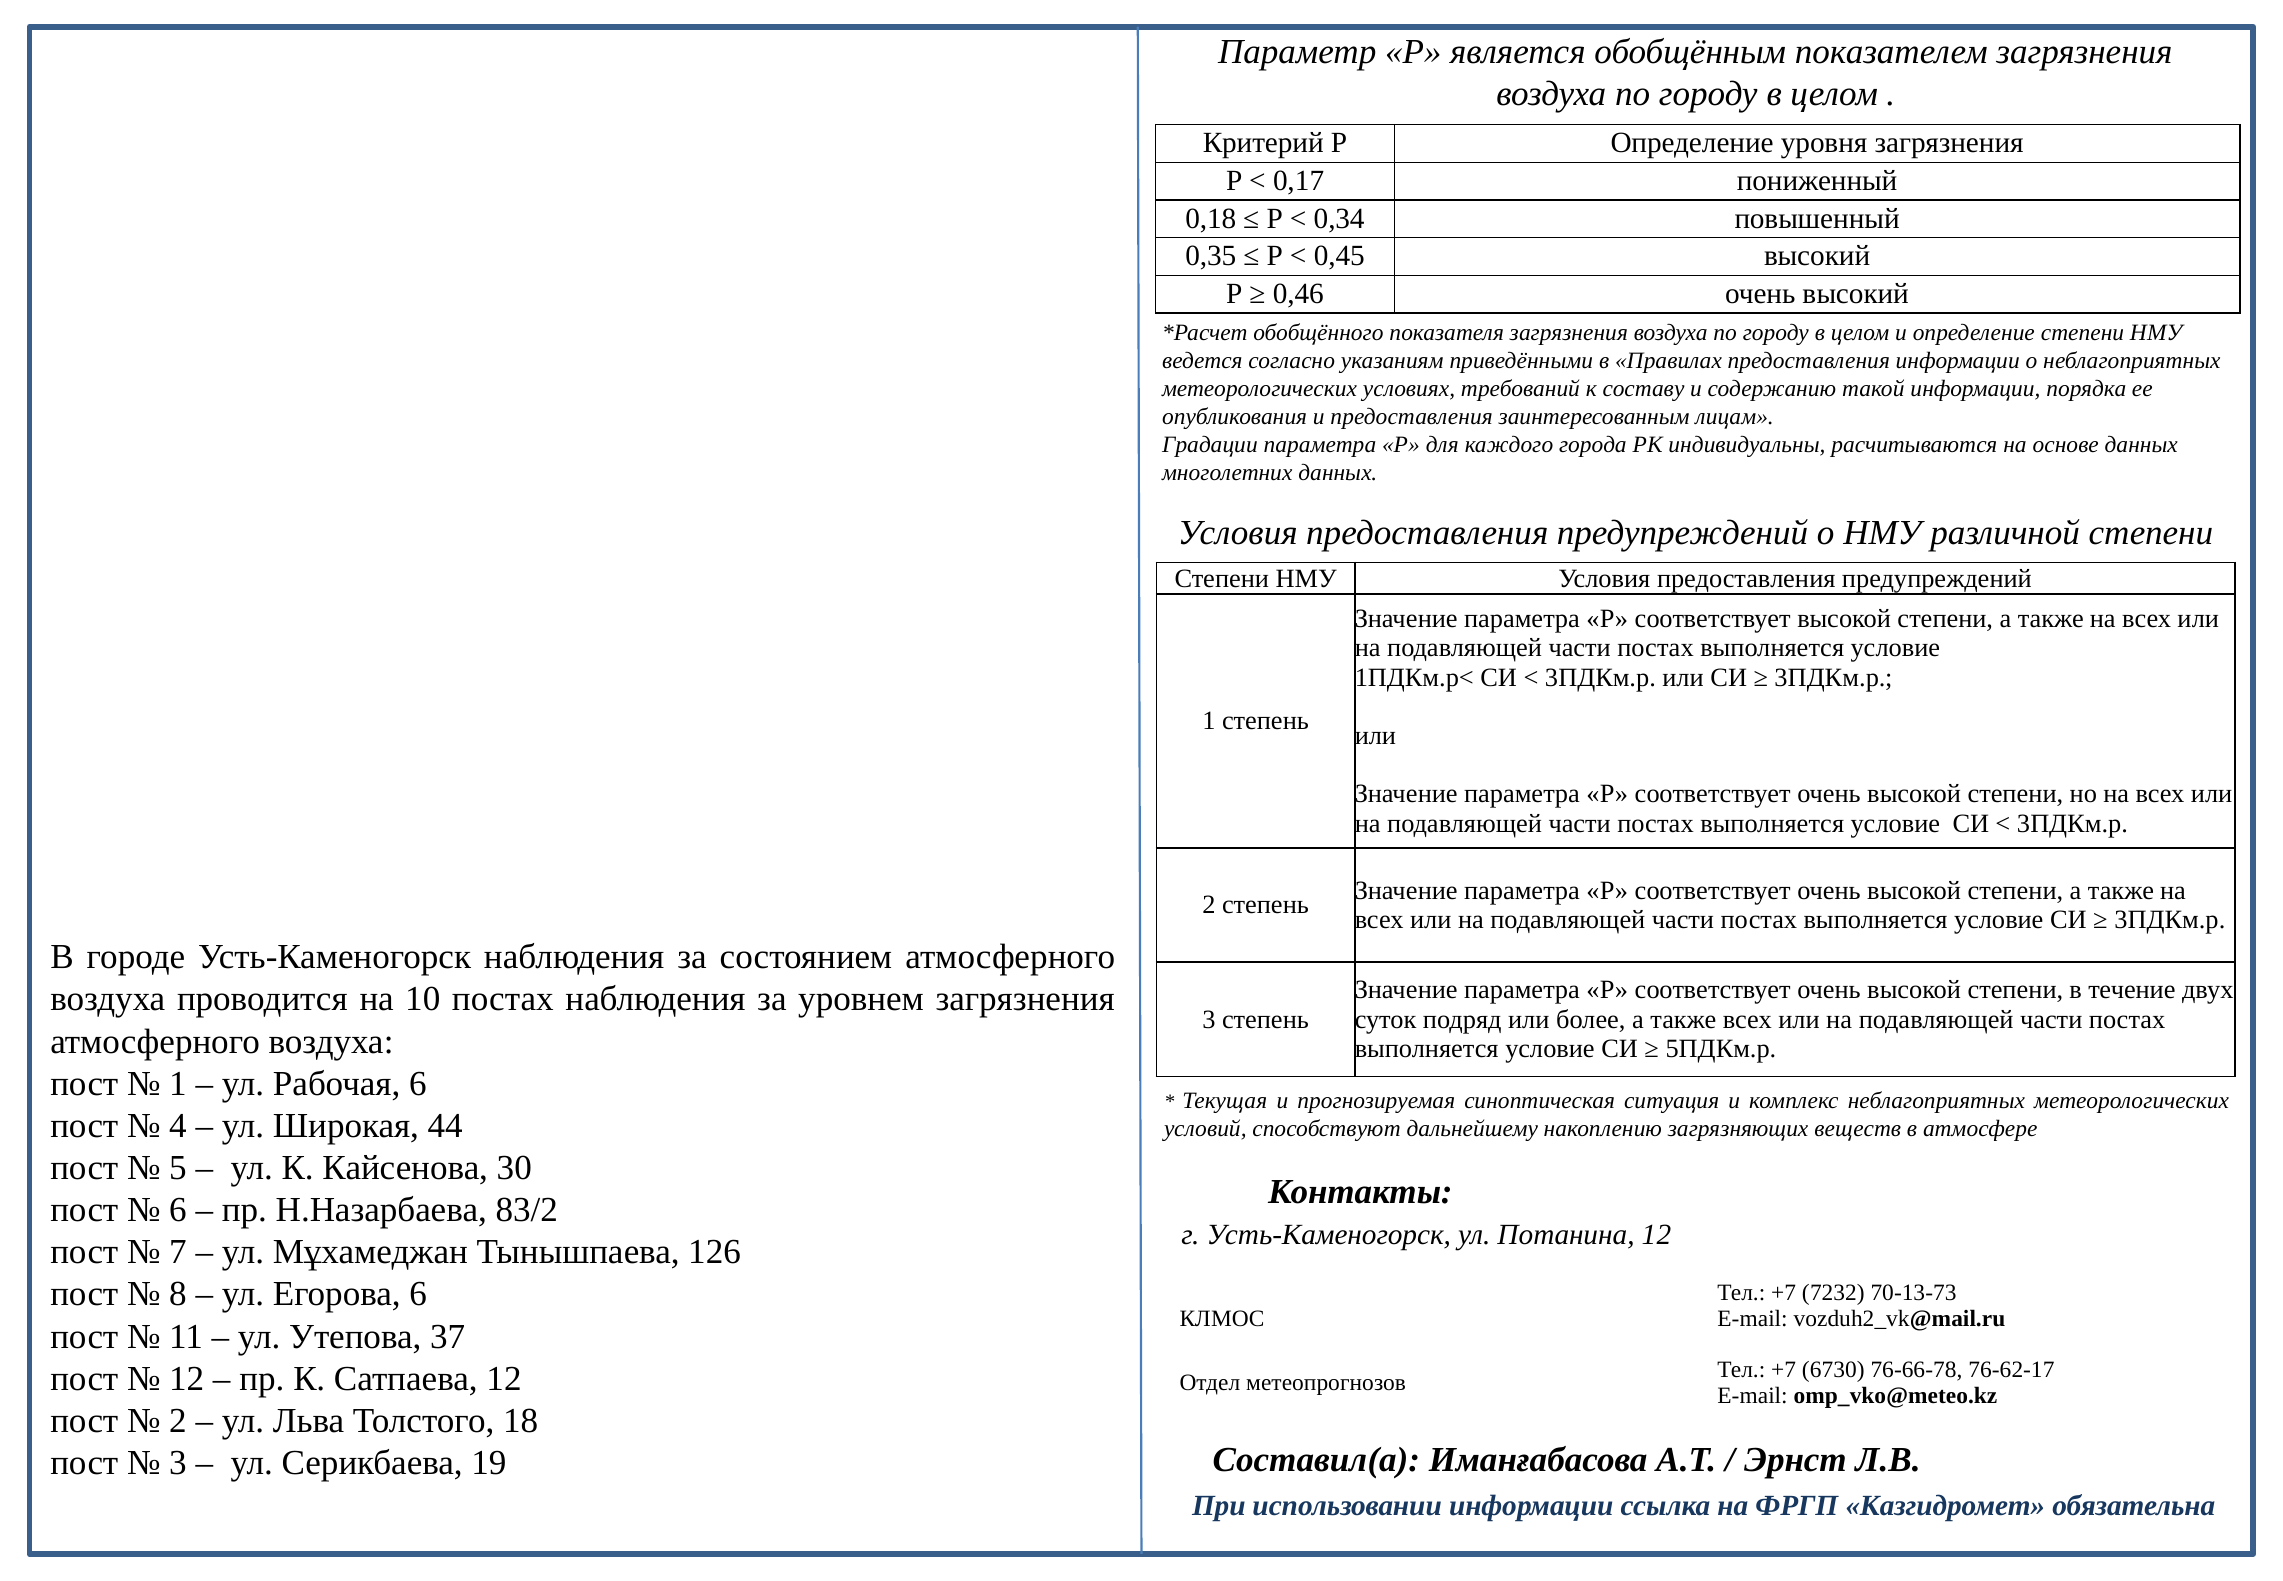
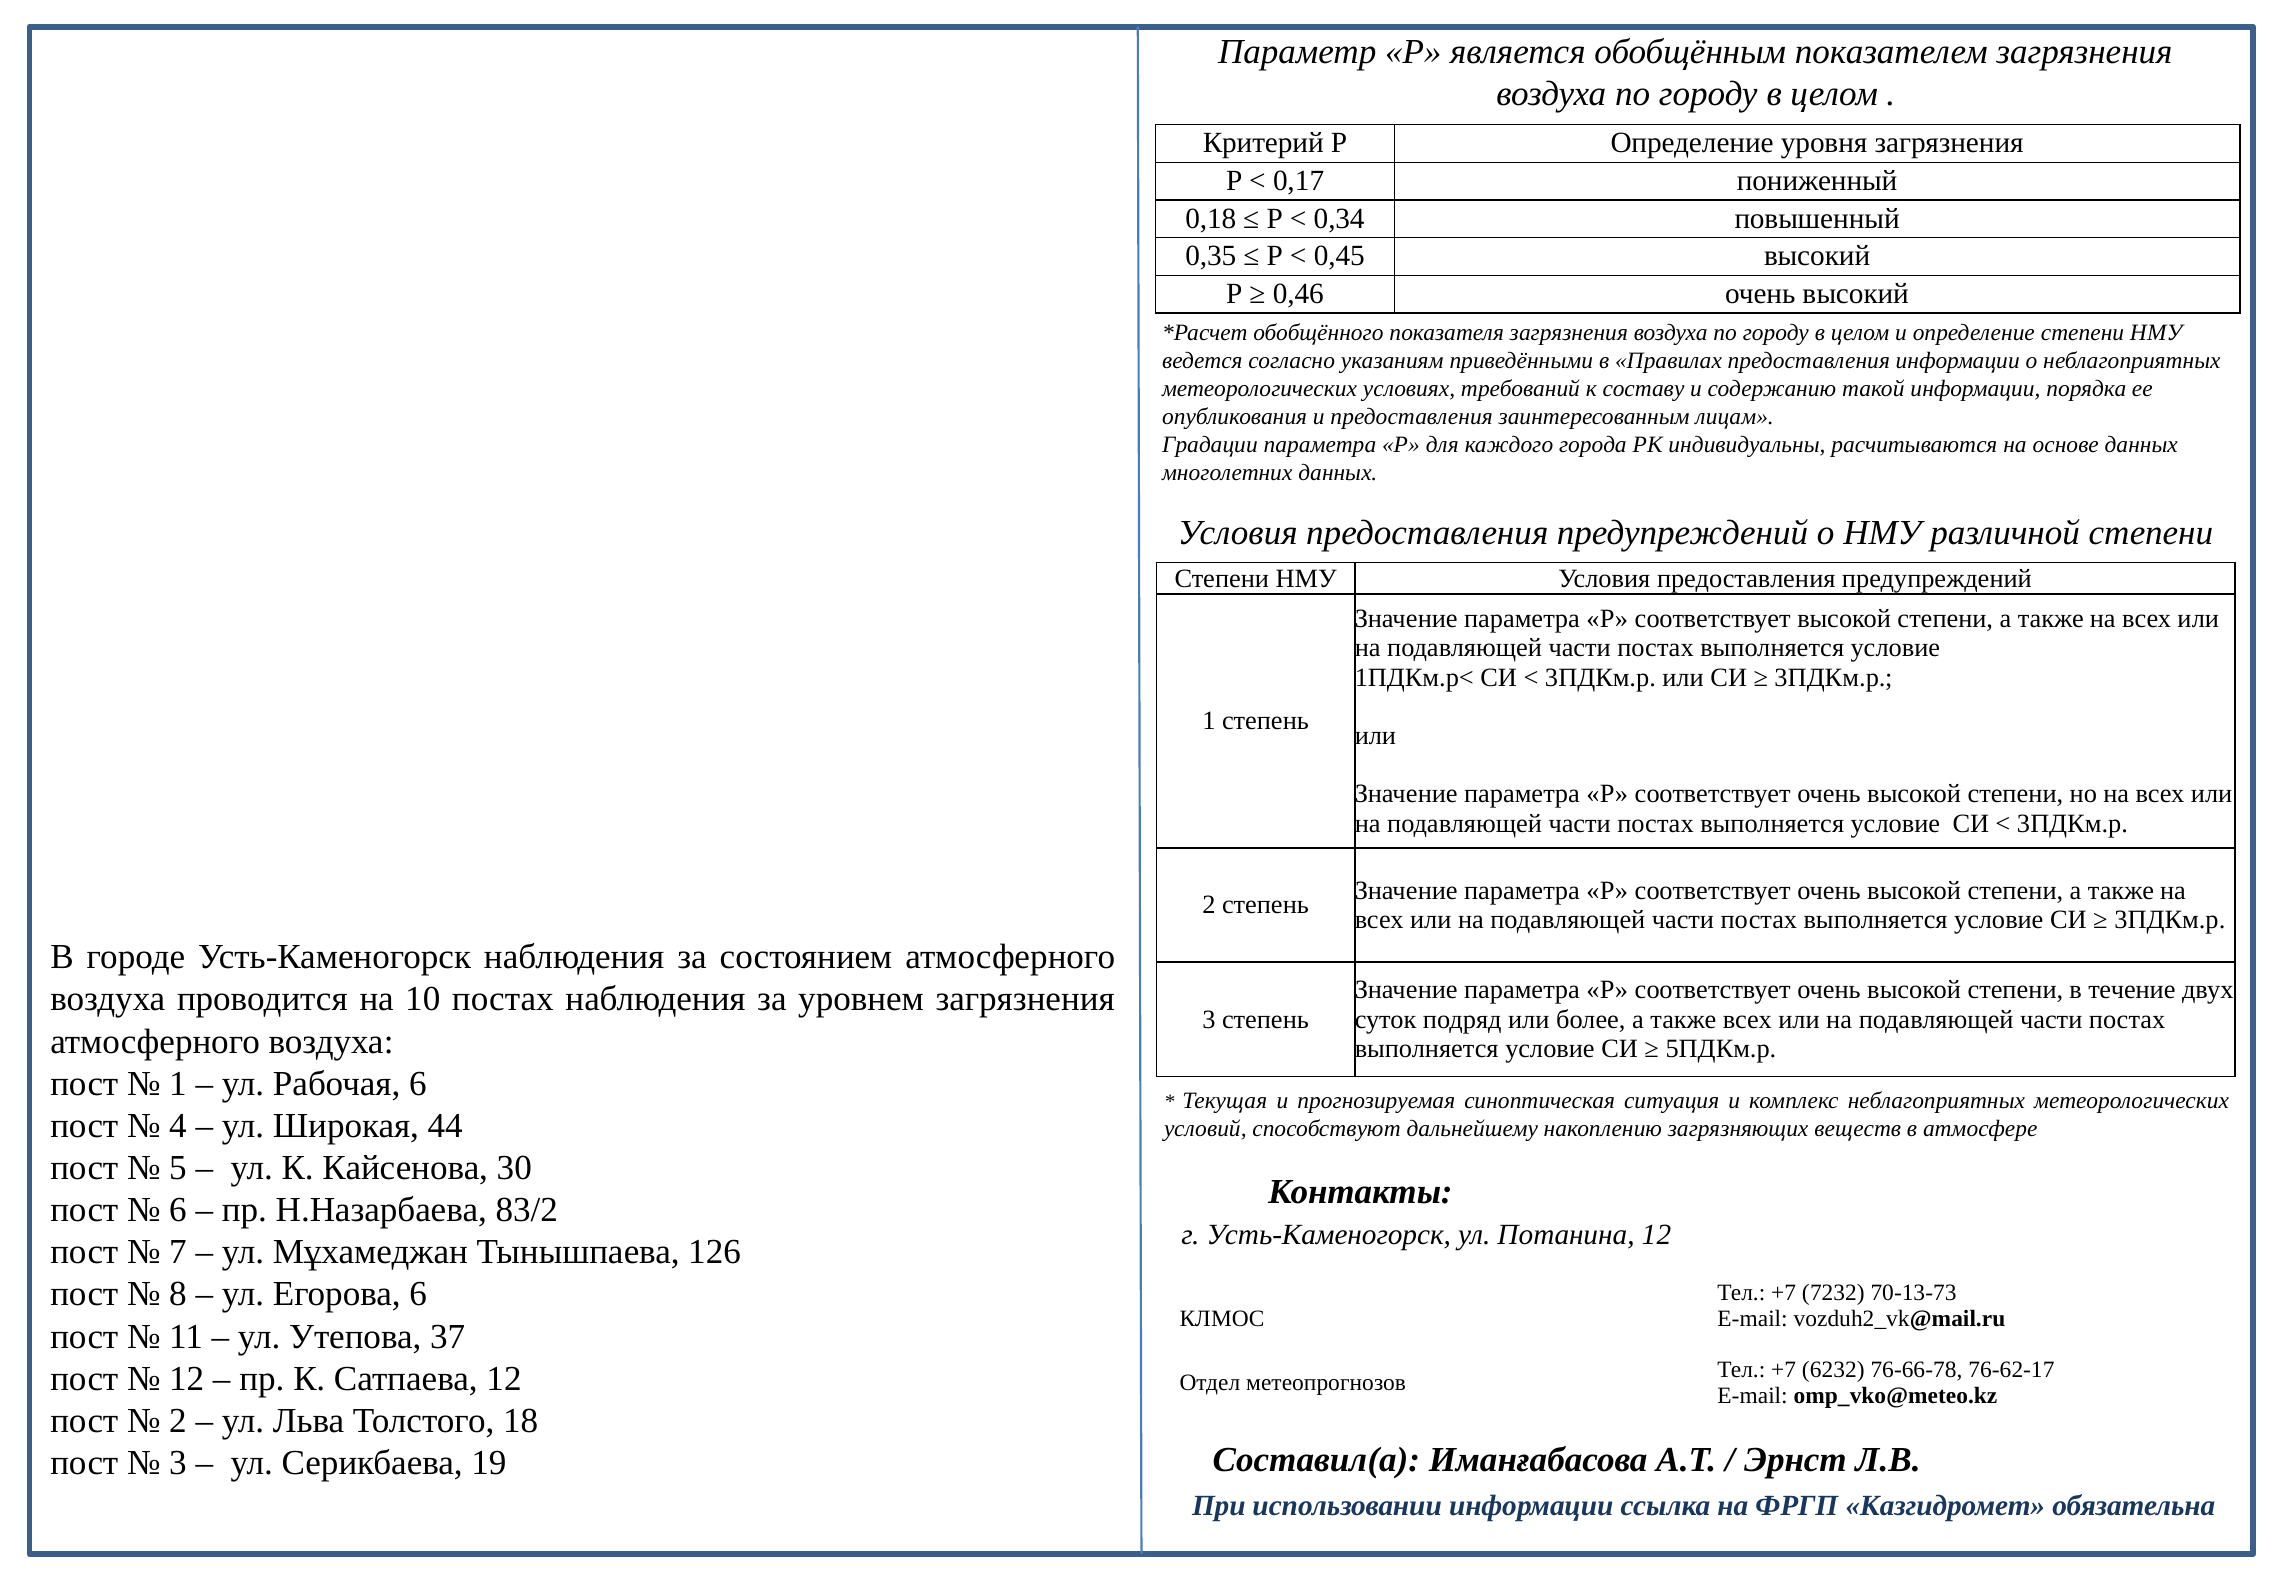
6730: 6730 -> 6232
